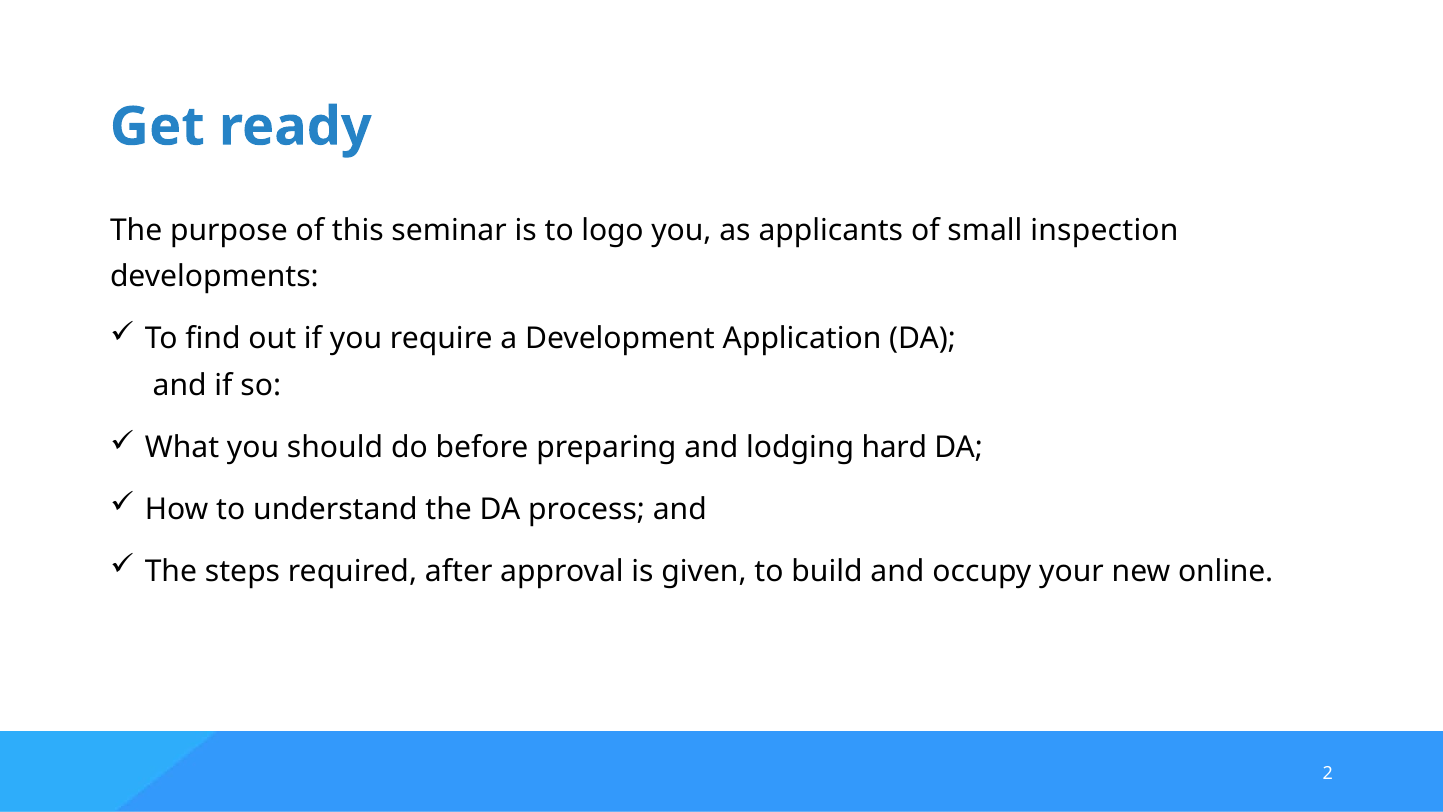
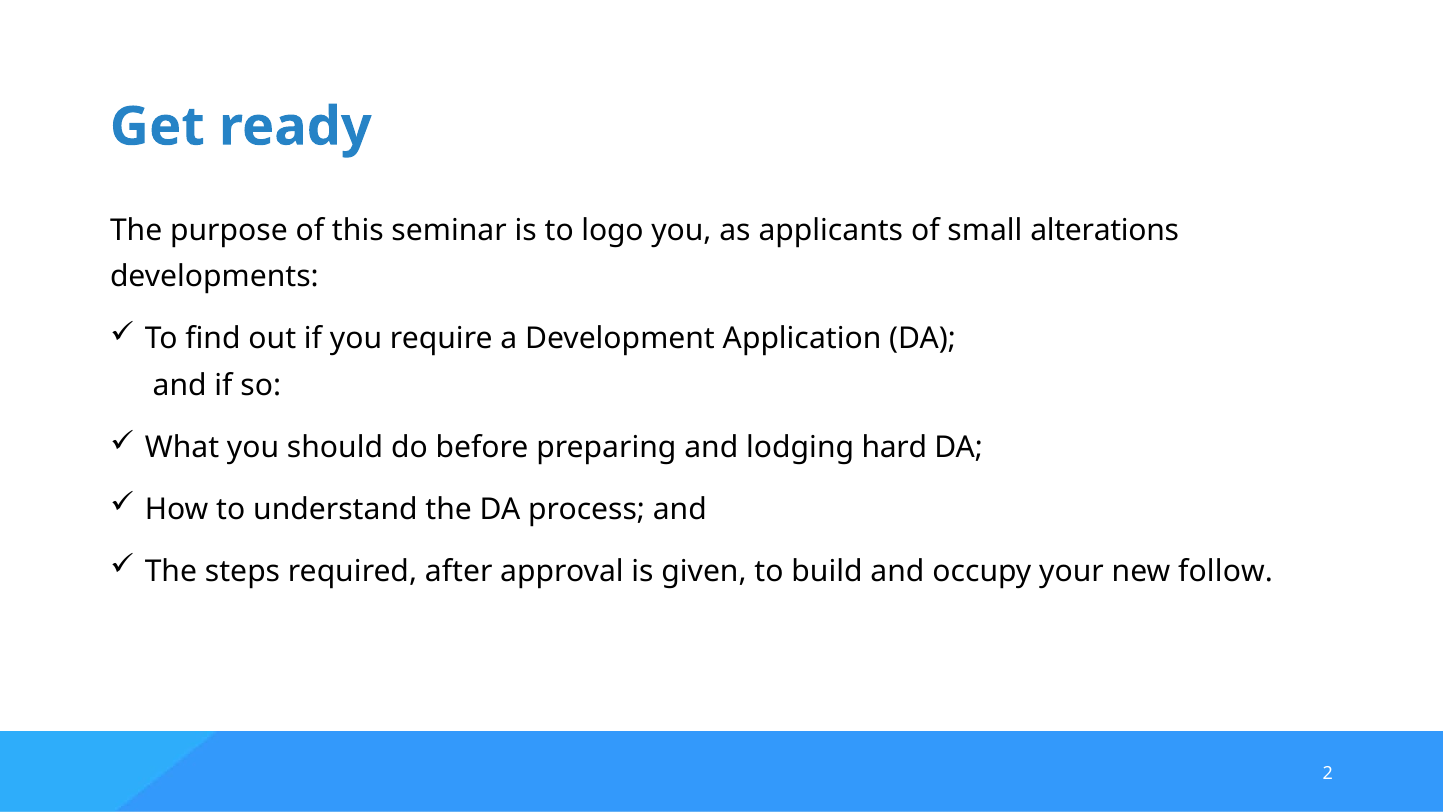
inspection: inspection -> alterations
online: online -> follow
